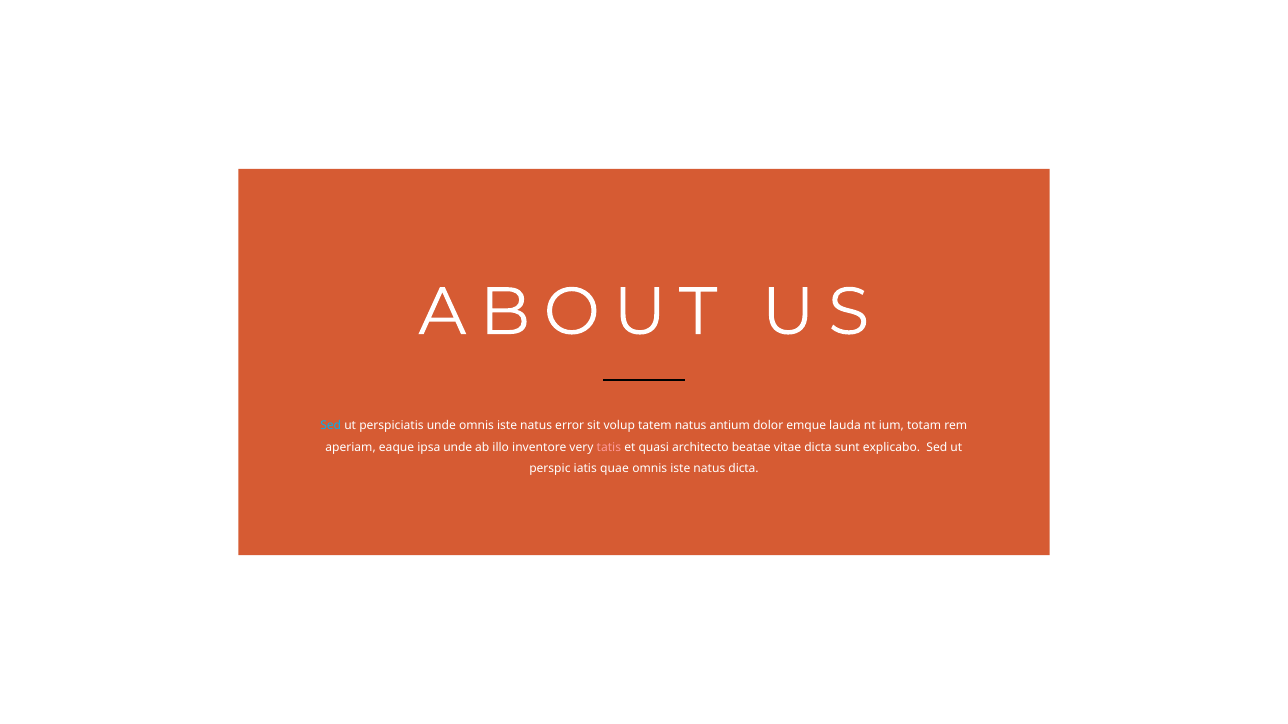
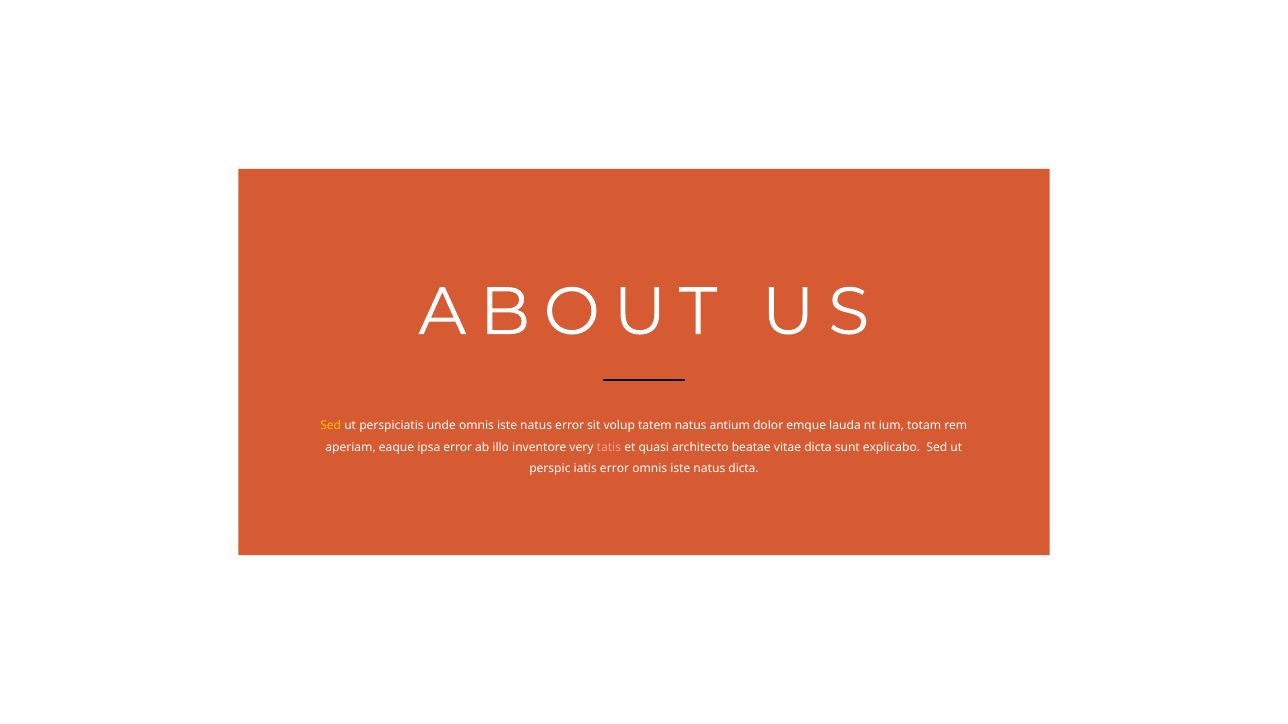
Sed at (331, 426) colour: light blue -> yellow
ipsa unde: unde -> error
iatis quae: quae -> error
